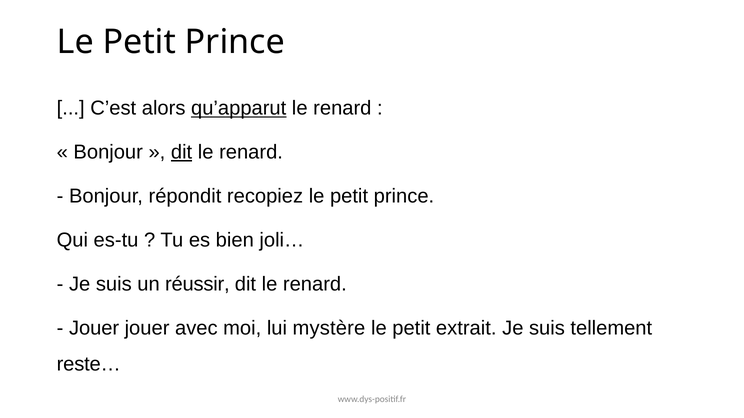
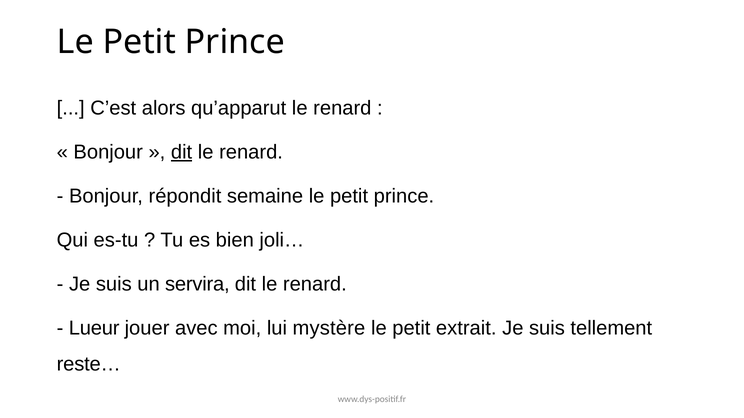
qu’apparut underline: present -> none
recopiez: recopiez -> semaine
réussir: réussir -> servira
Jouer at (94, 328): Jouer -> Lueur
